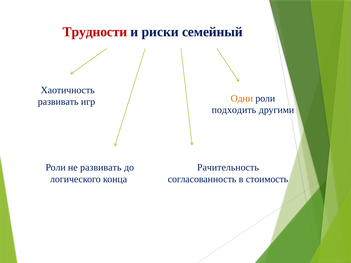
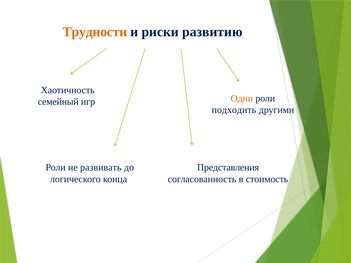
Трудности colour: red -> orange
семейный: семейный -> развитию
развивать at (58, 102): развивать -> семейный
Рачительность: Рачительность -> Представления
